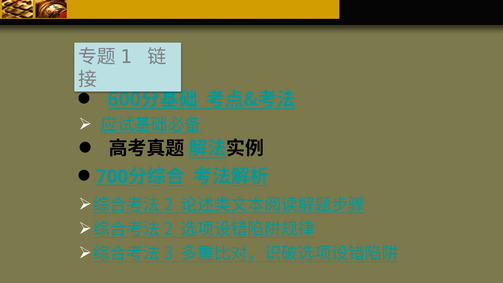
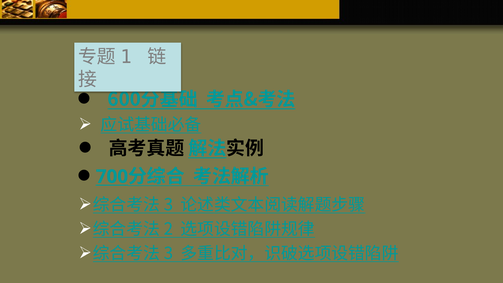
2 at (168, 205): 2 -> 3
